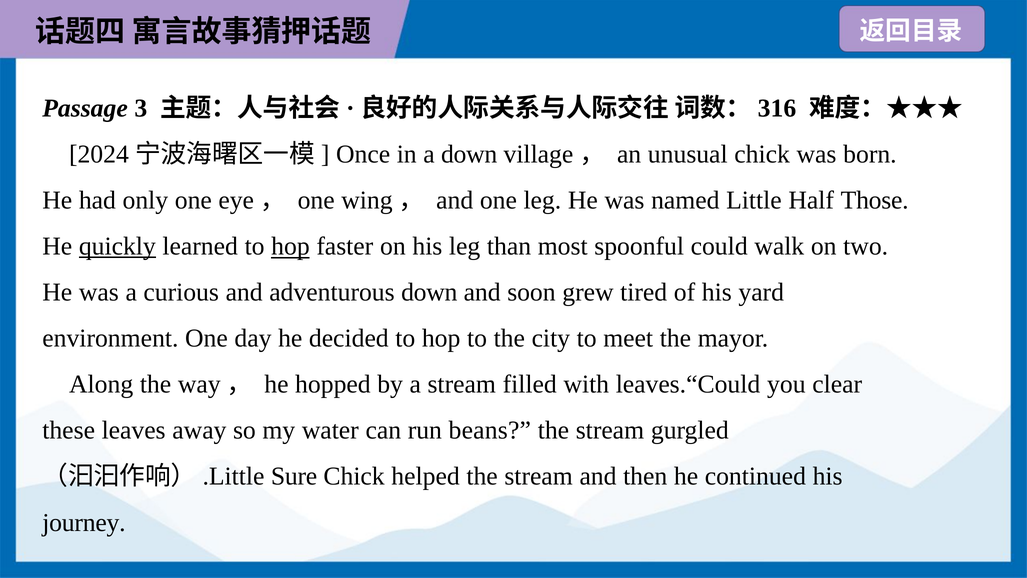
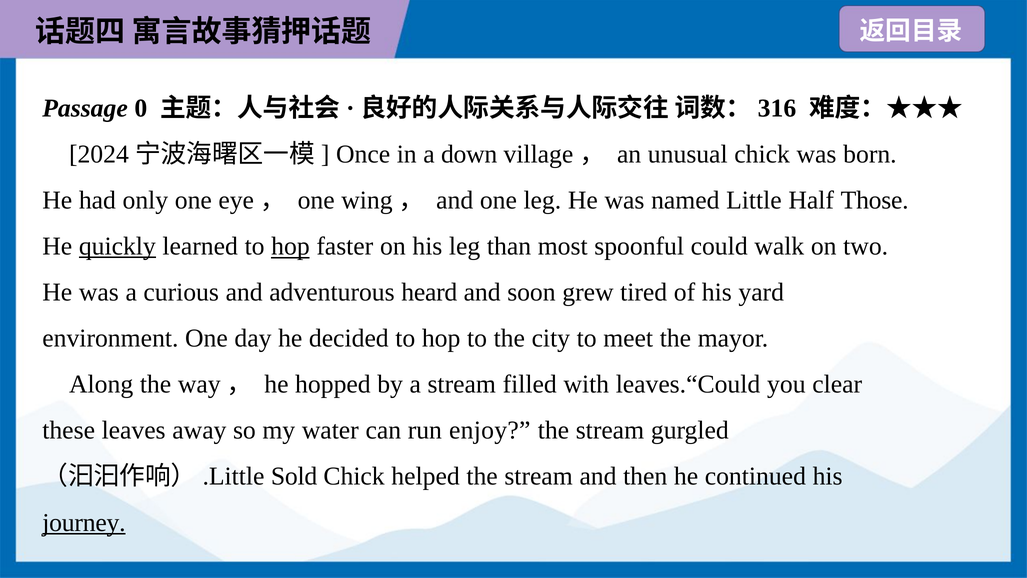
3: 3 -> 0
adventurous down: down -> heard
beans: beans -> enjoy
Sure: Sure -> Sold
journey underline: none -> present
